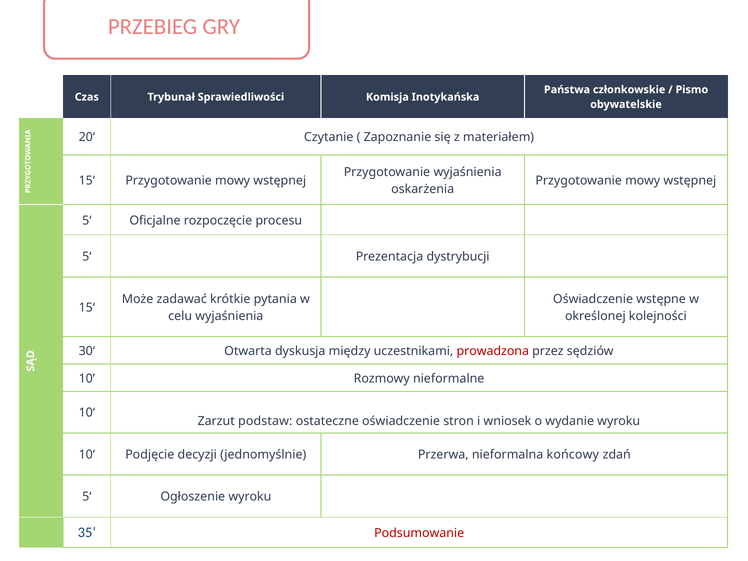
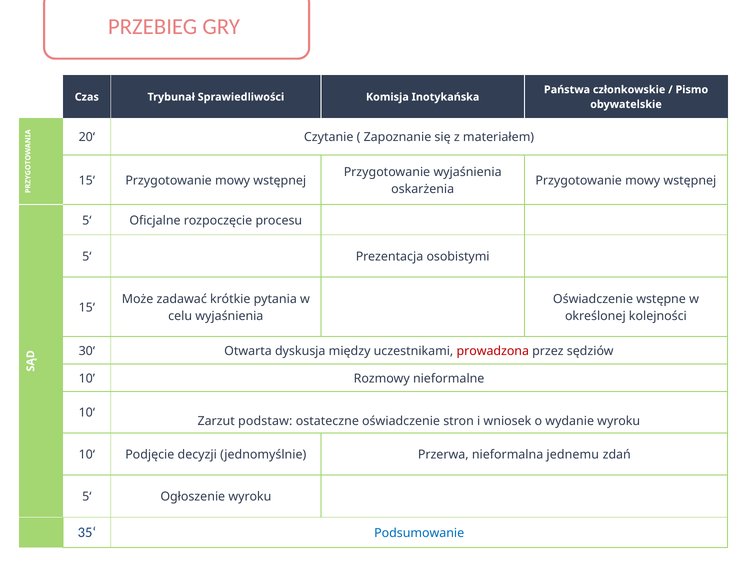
dystrybucji: dystrybucji -> osobistymi
końcowy: końcowy -> jednemu
Podsumowanie colour: red -> blue
